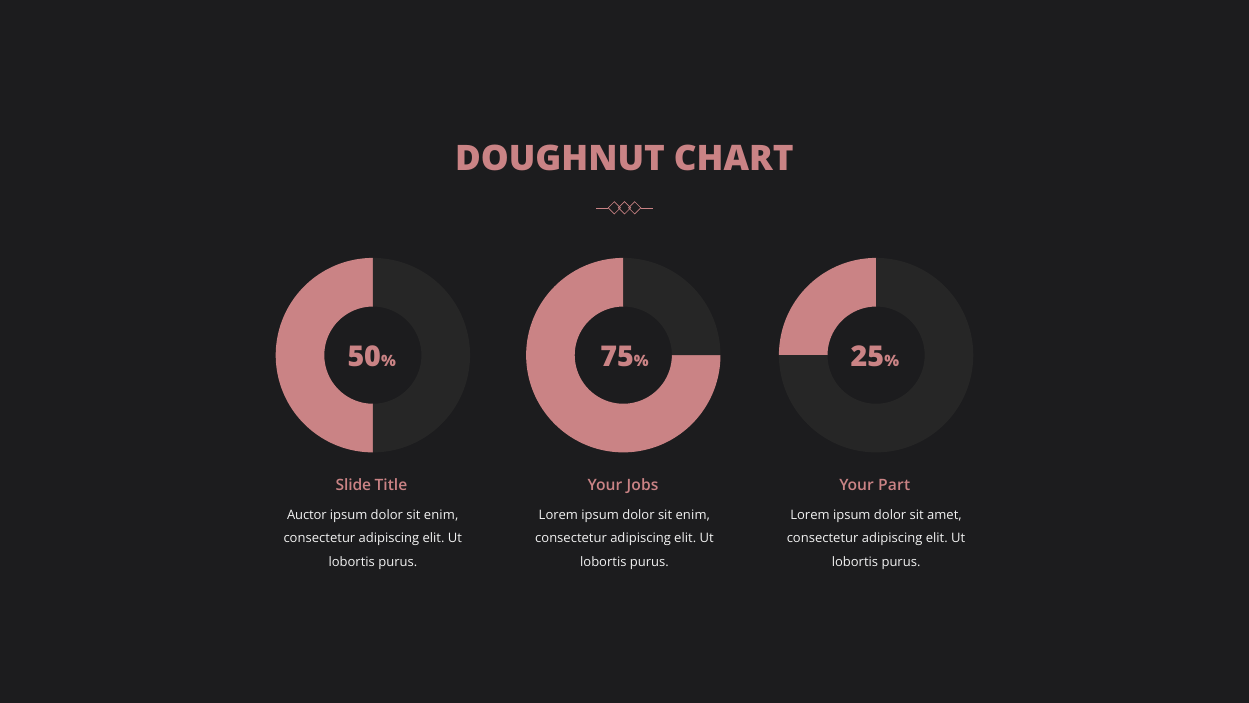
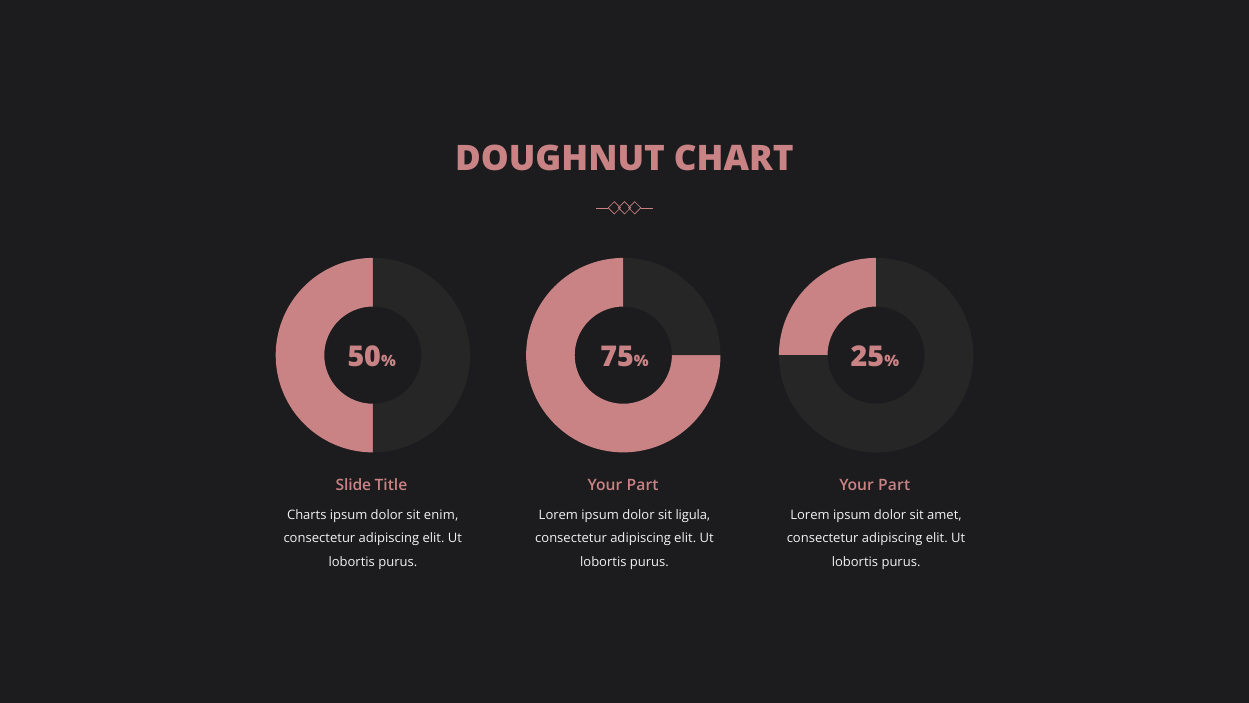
Jobs at (643, 485): Jobs -> Part
Auctor: Auctor -> Charts
enim at (693, 515): enim -> ligula
